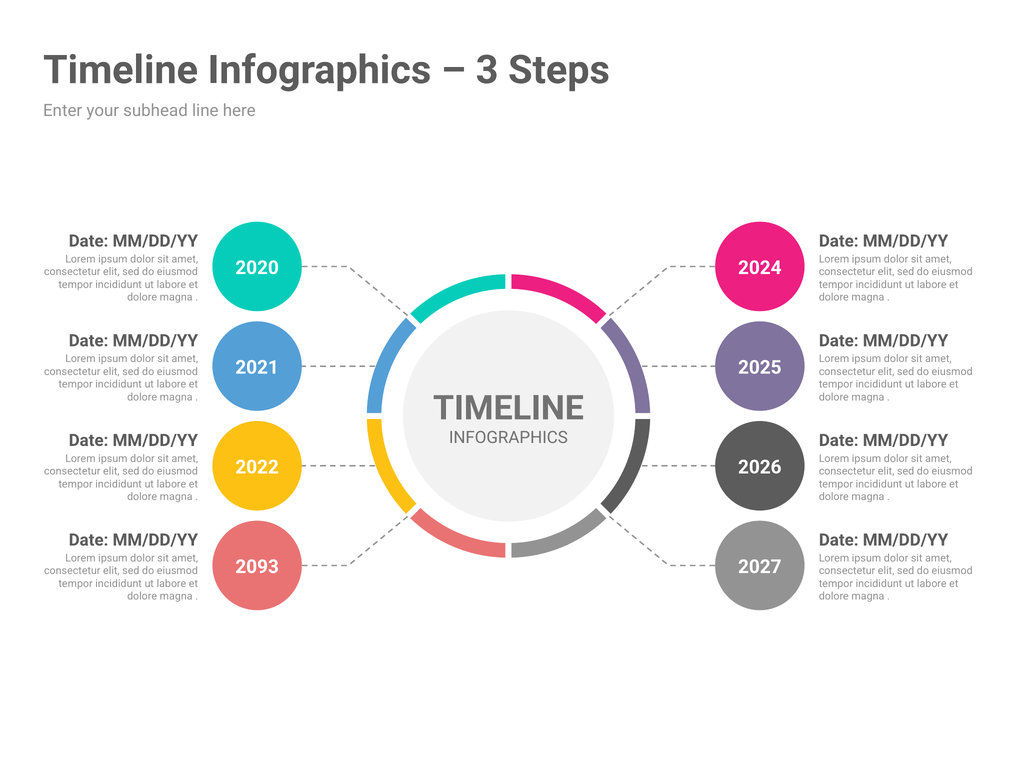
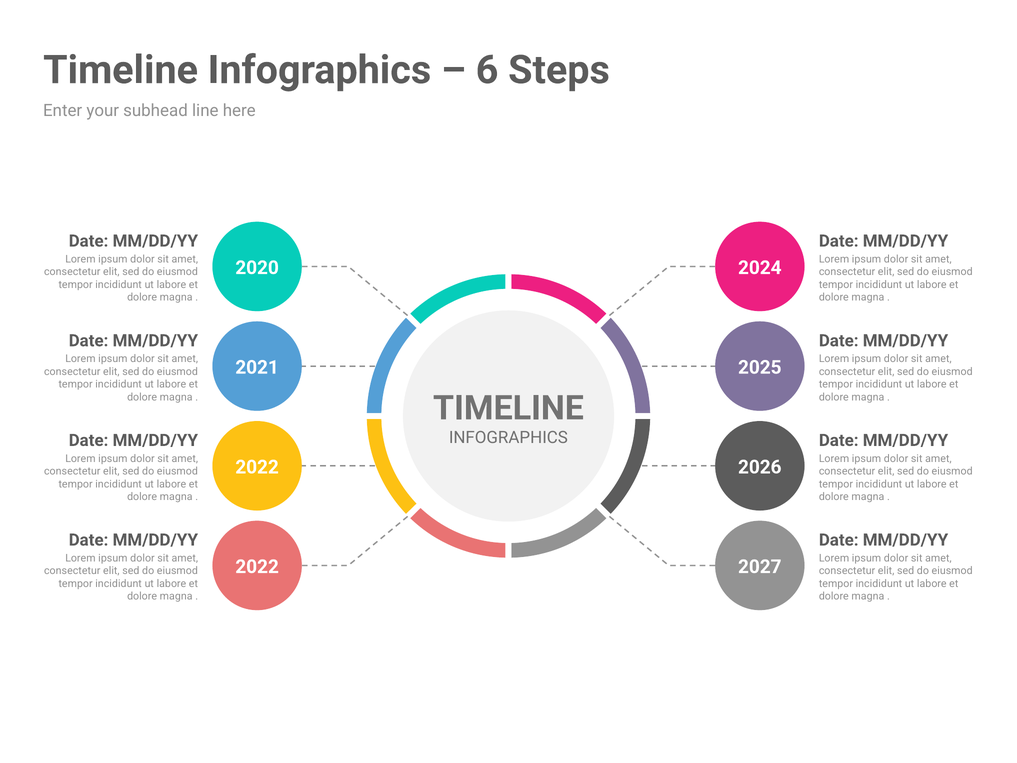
3: 3 -> 6
2093 at (257, 567): 2093 -> 2022
